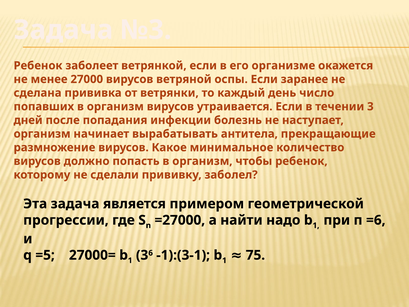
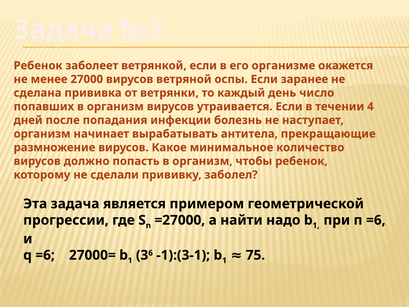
течении 3: 3 -> 4
q =5: =5 -> =6
